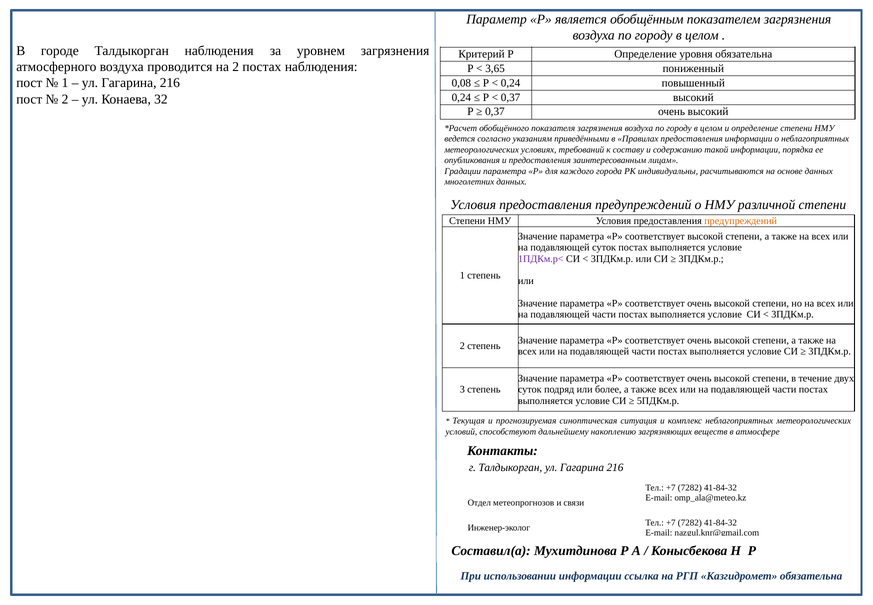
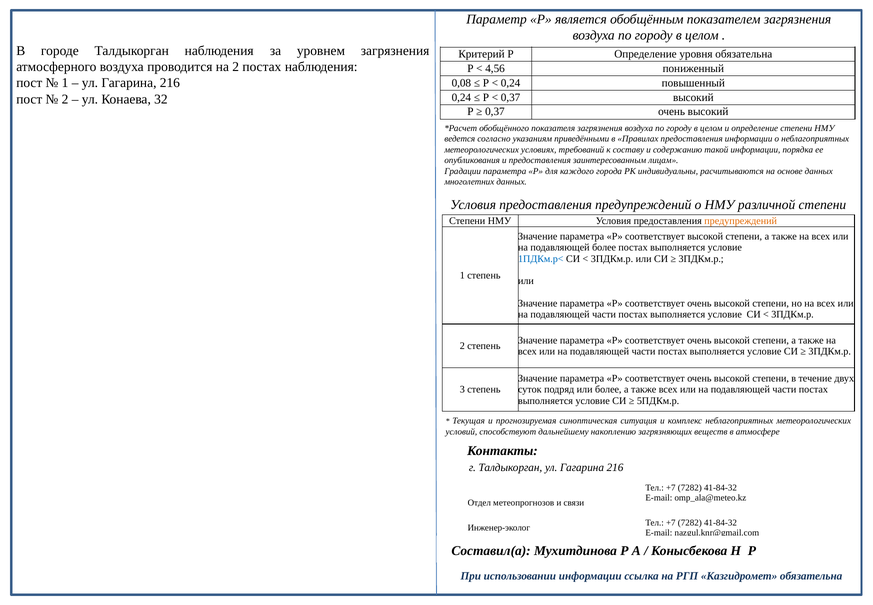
3,65: 3,65 -> 4,56
подавляющей суток: суток -> более
1ПДКм.р< colour: purple -> blue
